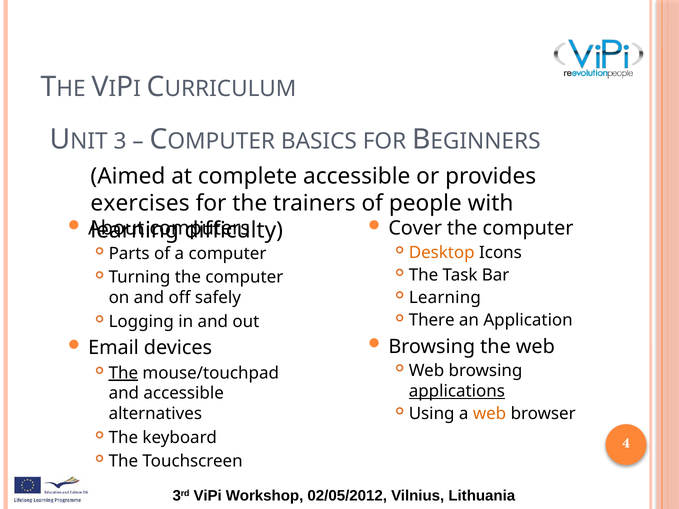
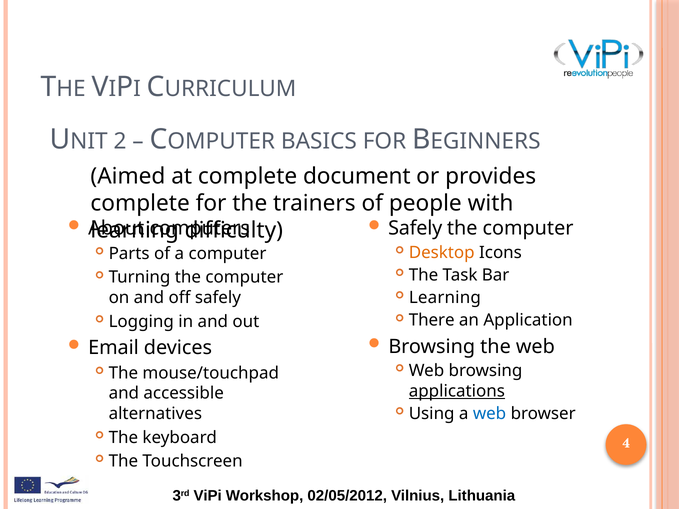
3: 3 -> 2
complete accessible: accessible -> document
exercises at (140, 203): exercises -> complete
Cover at (415, 228): Cover -> Safely
The at (123, 373) underline: present -> none
web at (490, 414) colour: orange -> blue
